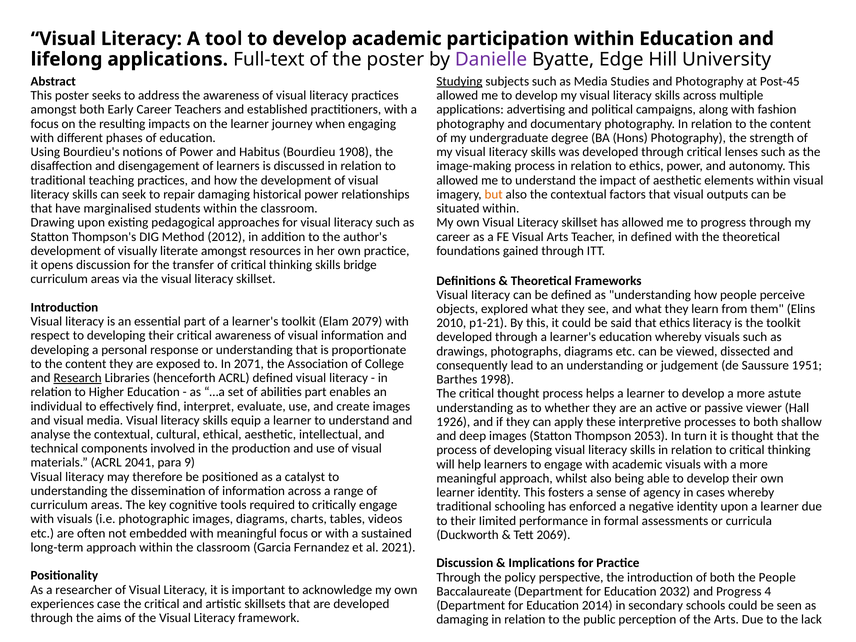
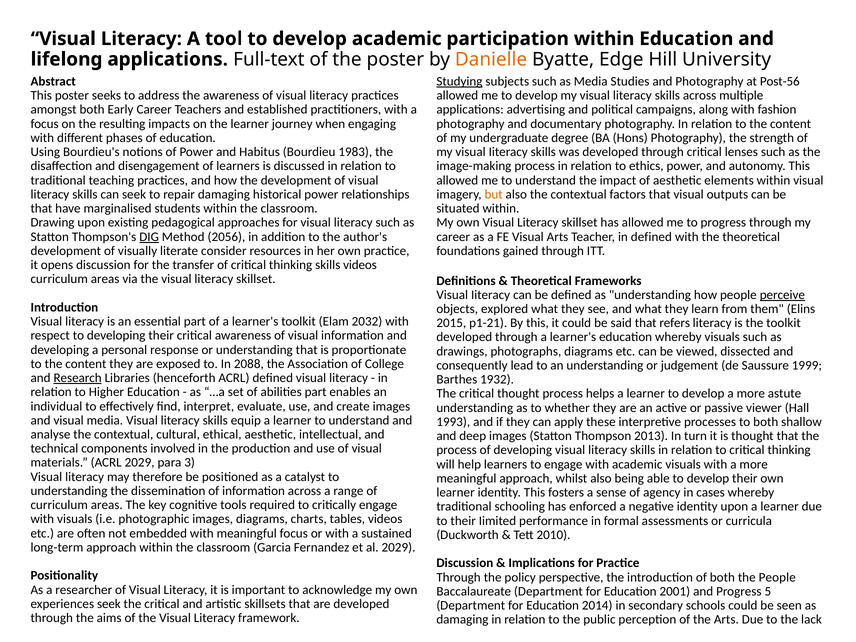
Danielle colour: purple -> orange
Post-45: Post-45 -> Post-56
1908: 1908 -> 1983
DIG underline: none -> present
2012: 2012 -> 2056
literate amongst: amongst -> consider
skills bridge: bridge -> videos
perceive underline: none -> present
2079: 2079 -> 2032
2010: 2010 -> 2015
that ethics: ethics -> refers
2071: 2071 -> 2088
1951: 1951 -> 1999
1998: 1998 -> 1932
1926: 1926 -> 1993
2053: 2053 -> 2013
ACRL 2041: 2041 -> 2029
9: 9 -> 3
2069: 2069 -> 2010
al 2021: 2021 -> 2029
2032: 2032 -> 2001
4: 4 -> 5
experiences case: case -> seek
